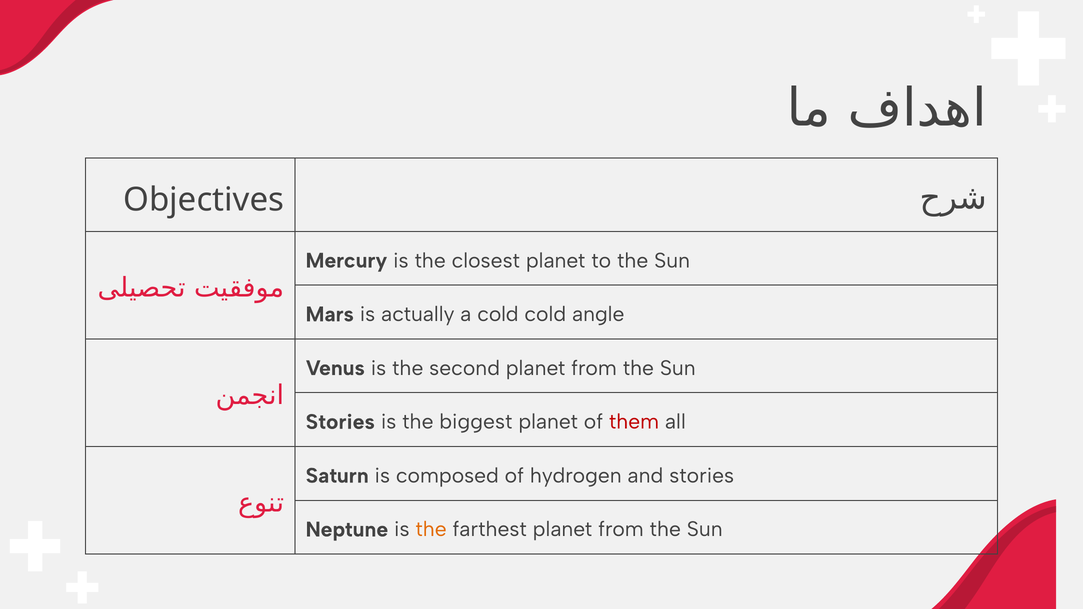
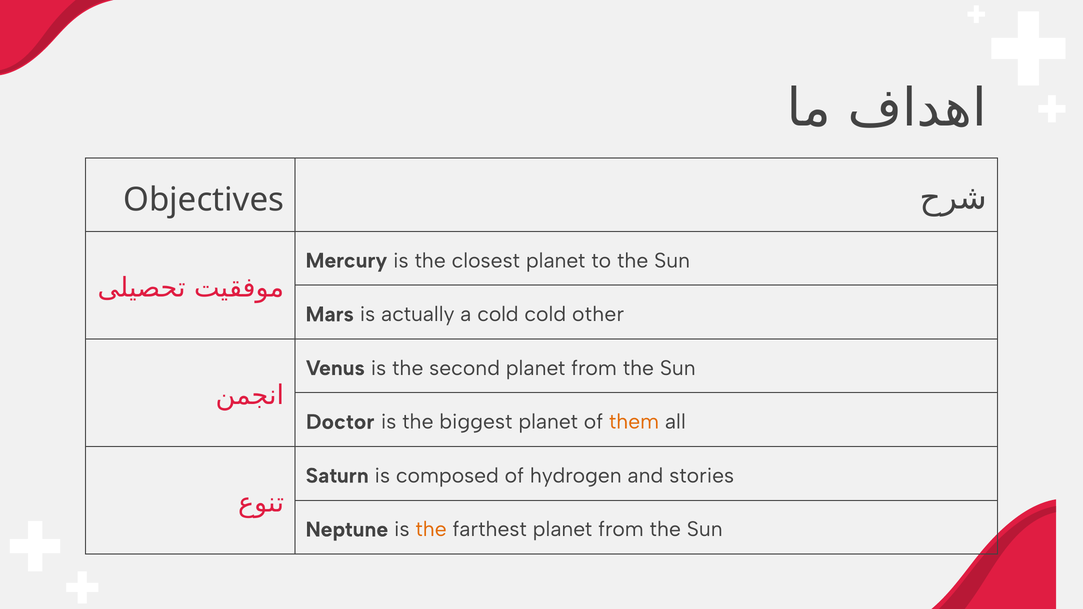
angle: angle -> other
Stories at (340, 422): Stories -> Doctor
them colour: red -> orange
